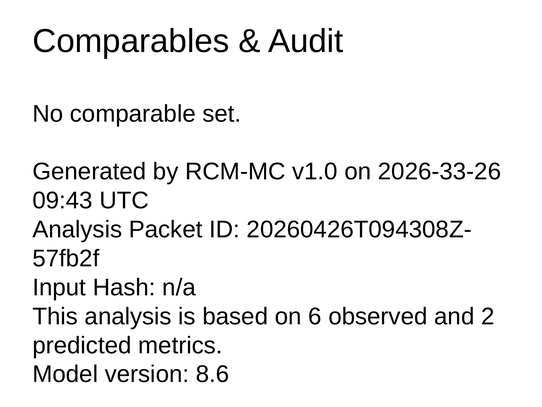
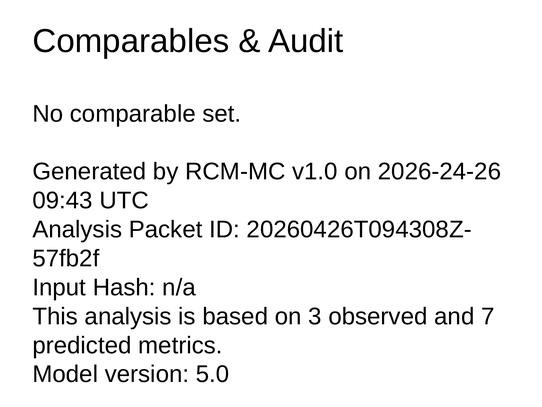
2026-33-26: 2026-33-26 -> 2026-24-26
6: 6 -> 3
2: 2 -> 7
8.6: 8.6 -> 5.0
